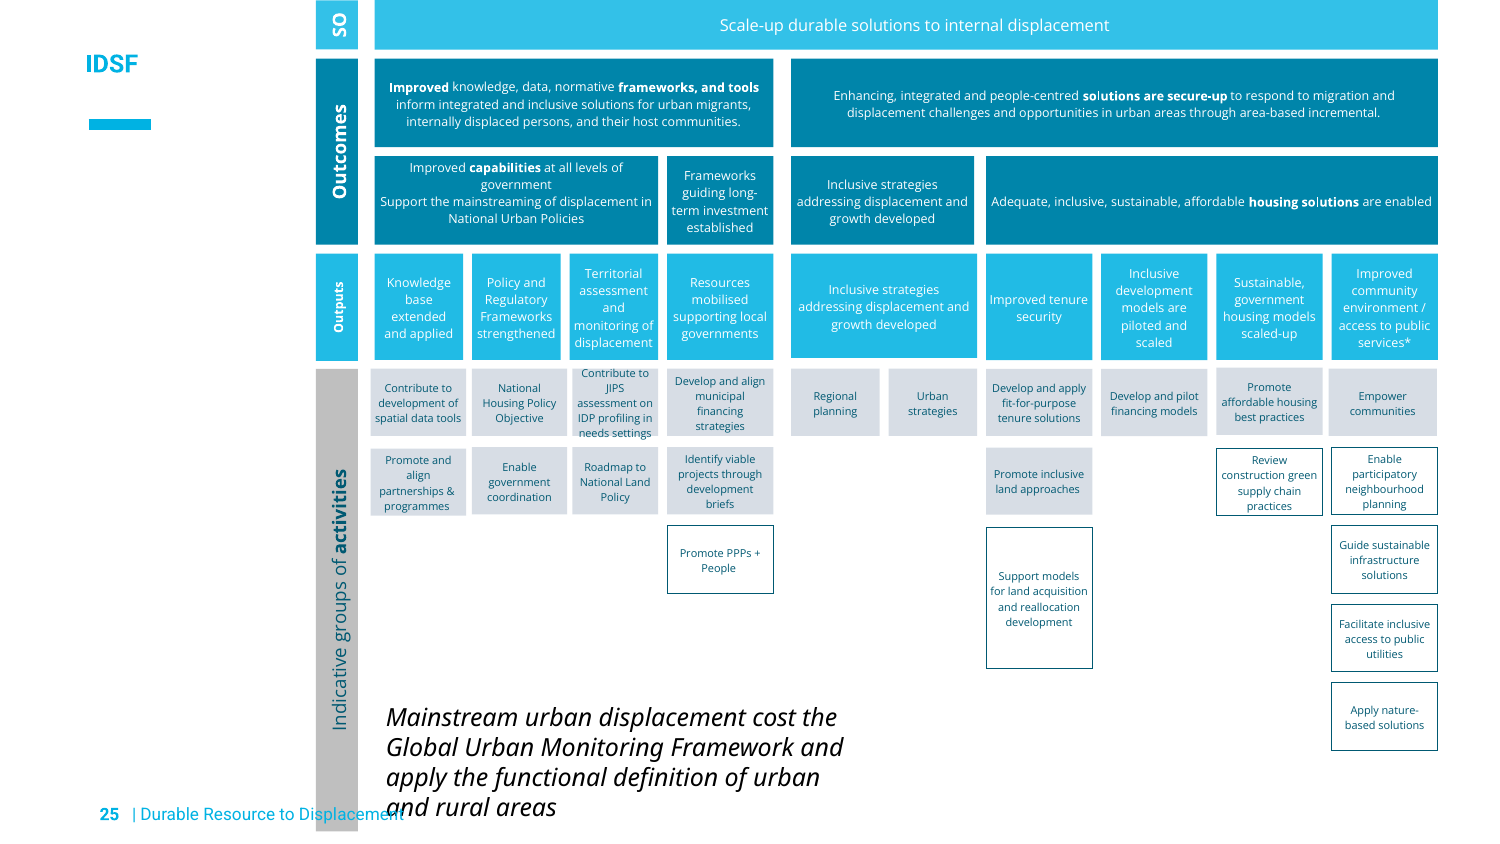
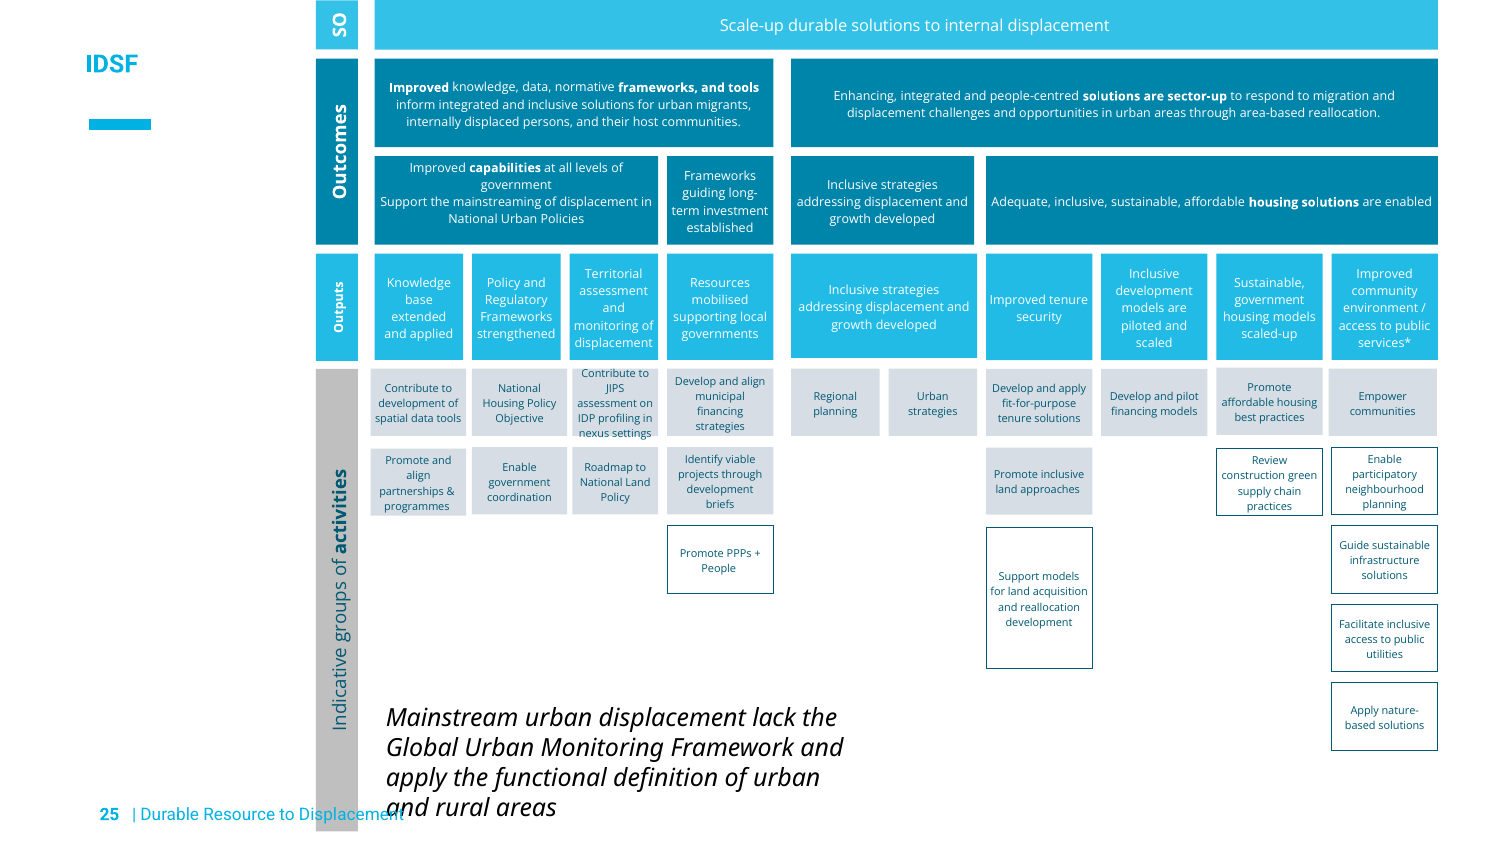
secure-up: secure-up -> sector-up
area-based incremental: incremental -> reallocation
needs: needs -> nexus
cost: cost -> lack
